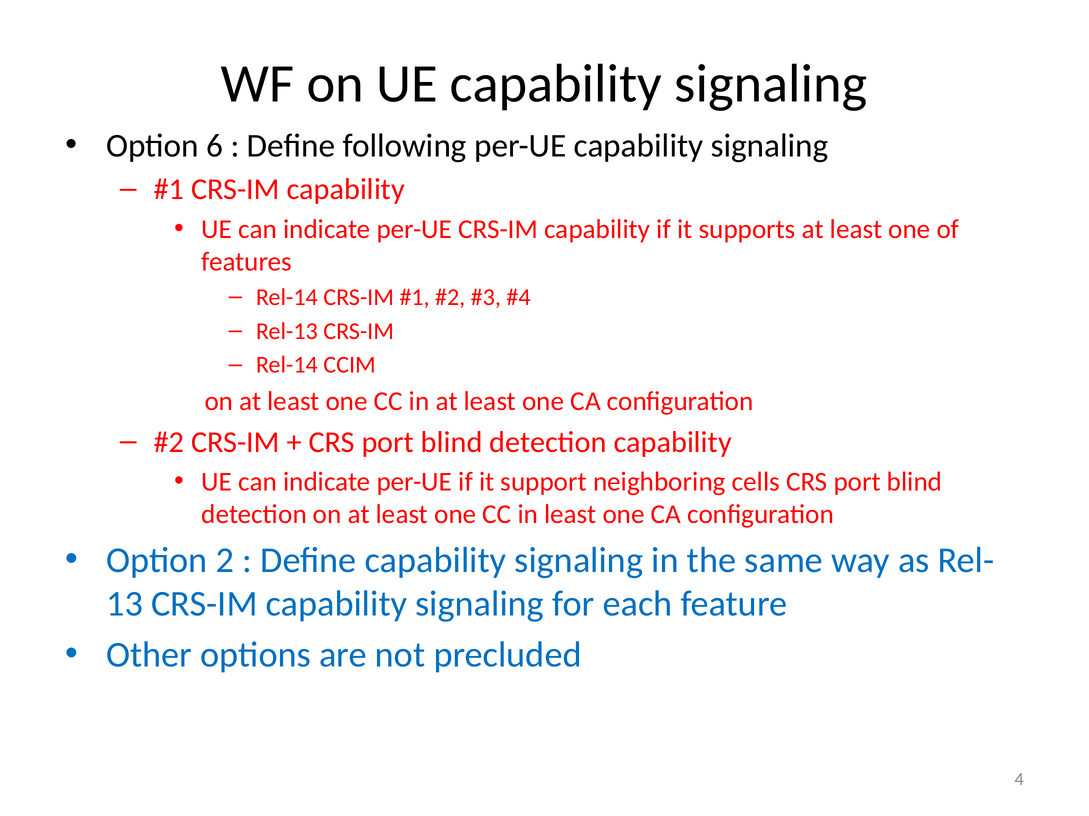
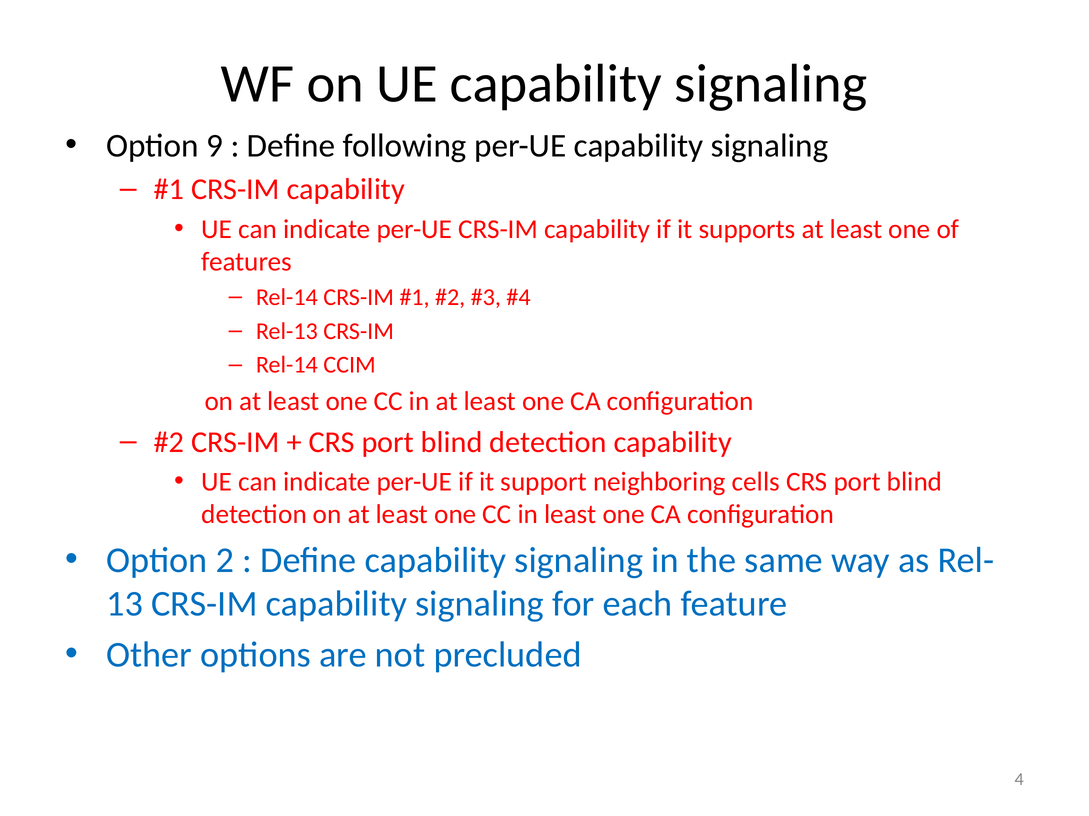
6: 6 -> 9
